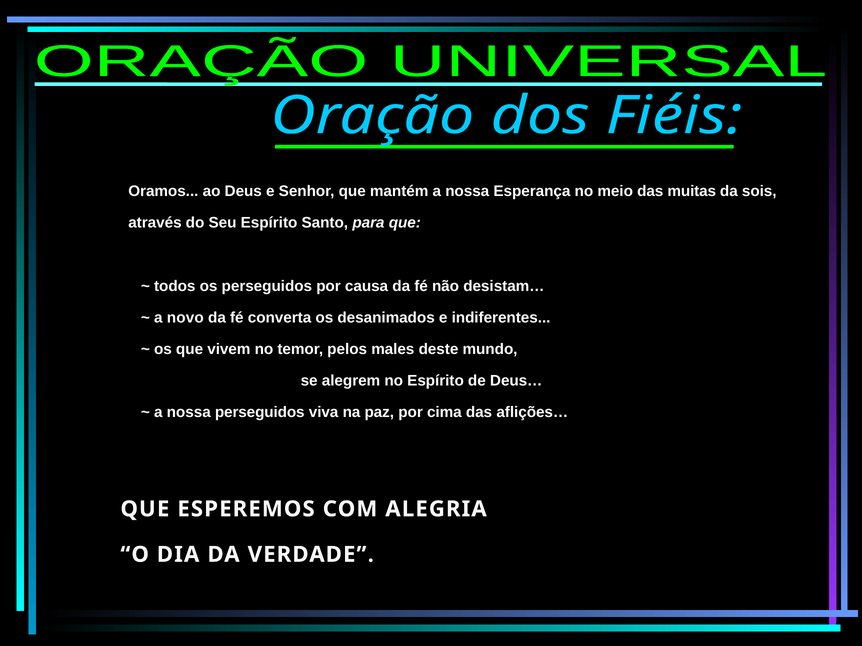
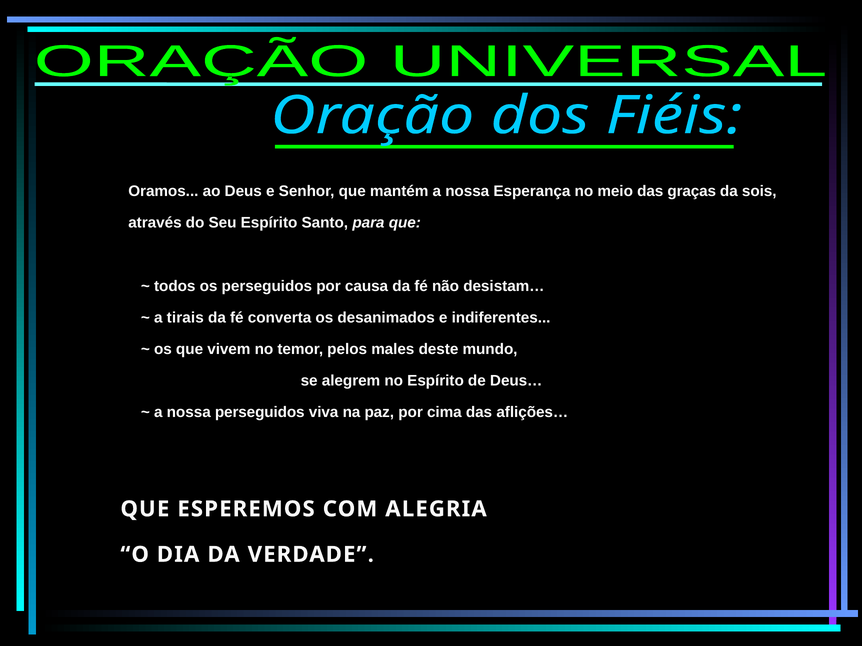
muitas: muitas -> graças
novo: novo -> tirais
